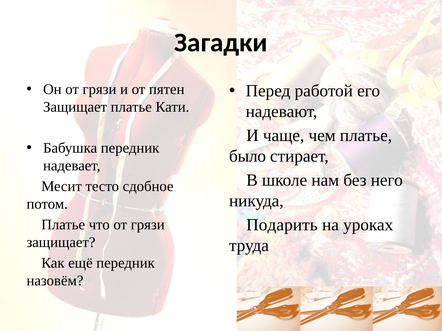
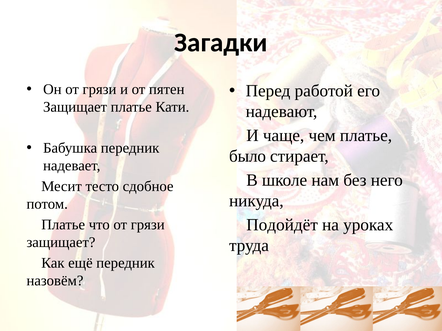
Подарить: Подарить -> Подойдёт
